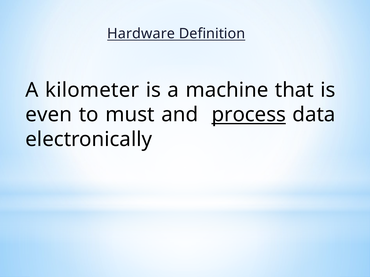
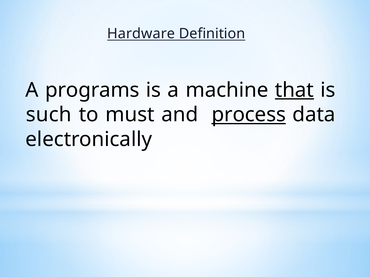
kilometer: kilometer -> programs
that underline: none -> present
even: even -> such
